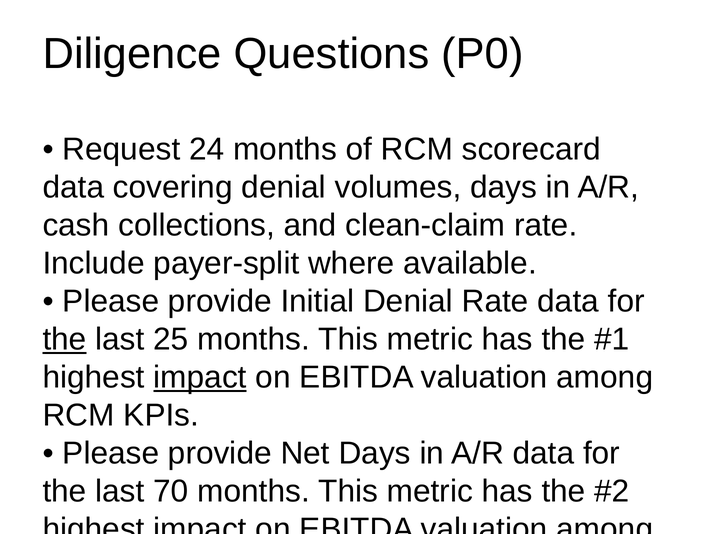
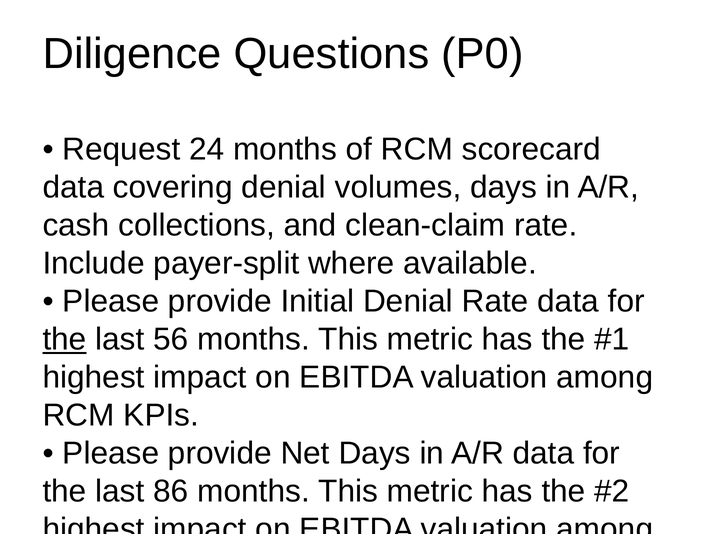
25: 25 -> 56
impact at (200, 377) underline: present -> none
70: 70 -> 86
